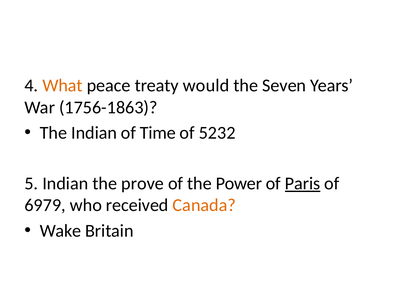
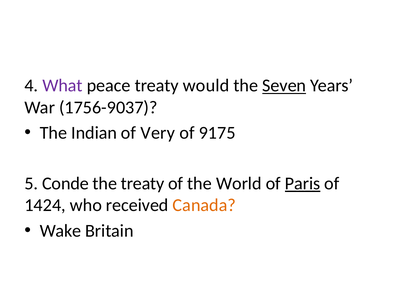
What colour: orange -> purple
Seven underline: none -> present
1756-1863: 1756-1863 -> 1756-9037
Time: Time -> Very
5232: 5232 -> 9175
5 Indian: Indian -> Conde
the prove: prove -> treaty
Power: Power -> World
6979: 6979 -> 1424
